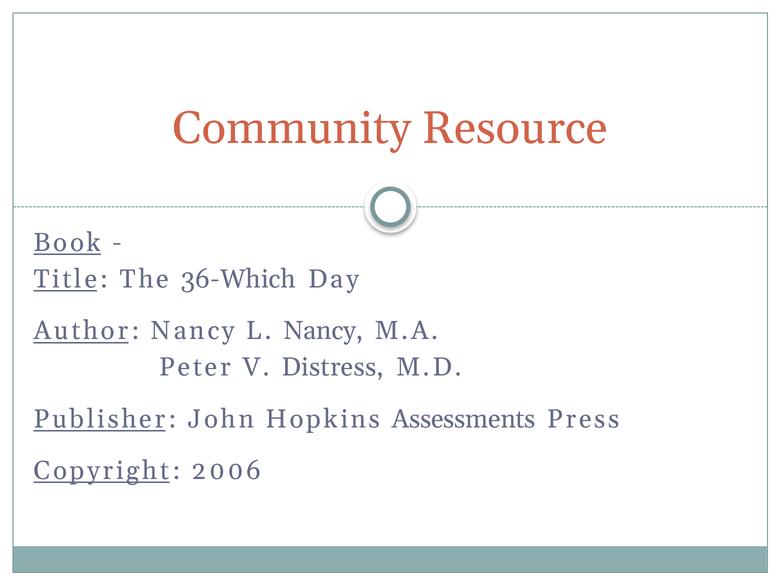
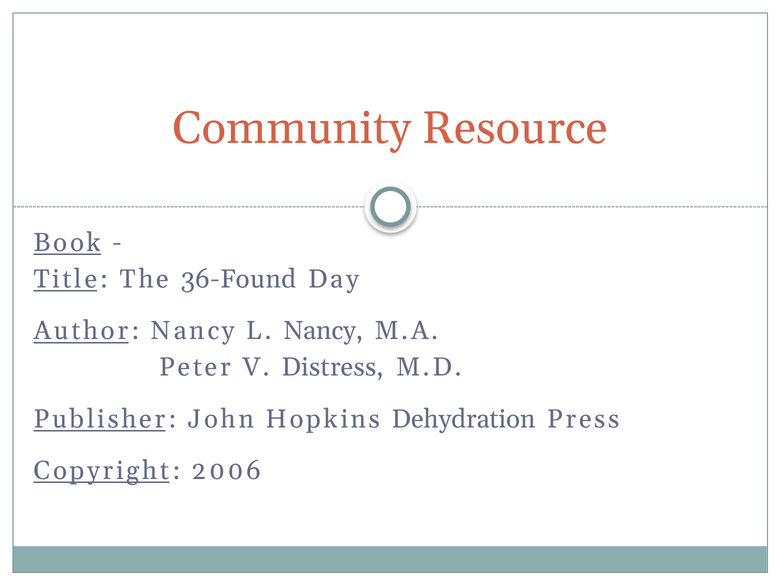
36-Which: 36-Which -> 36-Found
Assessments: Assessments -> Dehydration
